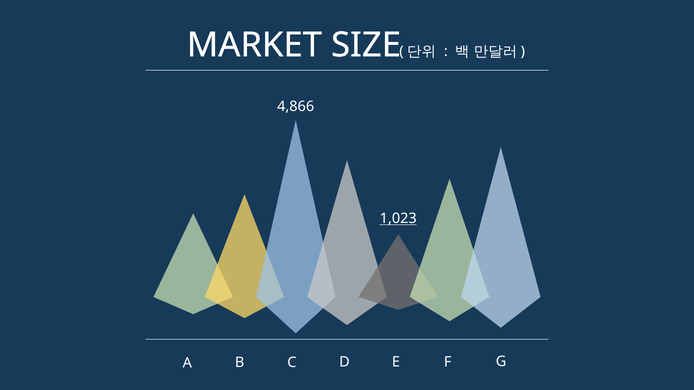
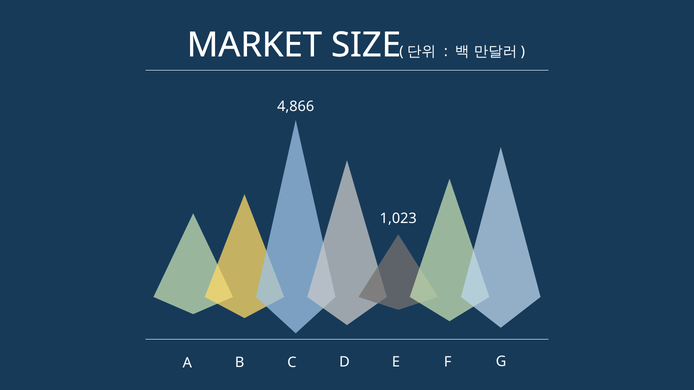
1,023 underline: present -> none
